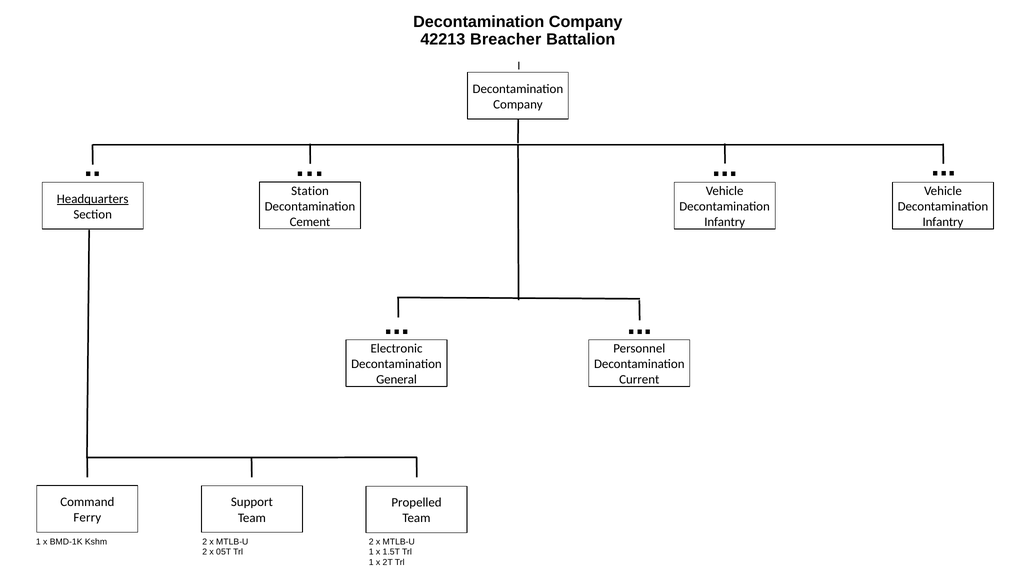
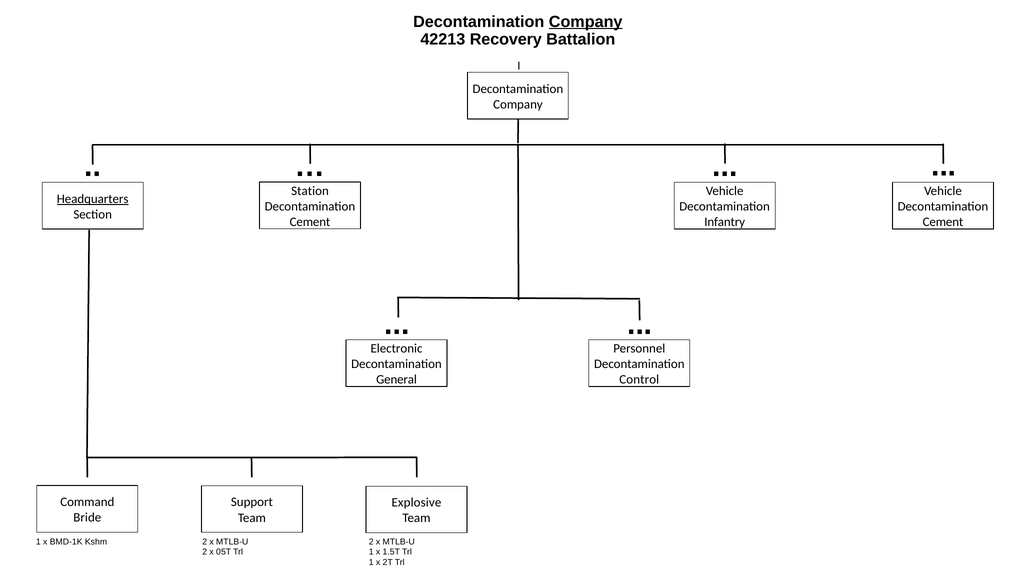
Company at (586, 22) underline: none -> present
Breacher: Breacher -> Recovery
Infantry at (943, 222): Infantry -> Cement
Current: Current -> Control
Propelled: Propelled -> Explosive
Ferry: Ferry -> Bride
